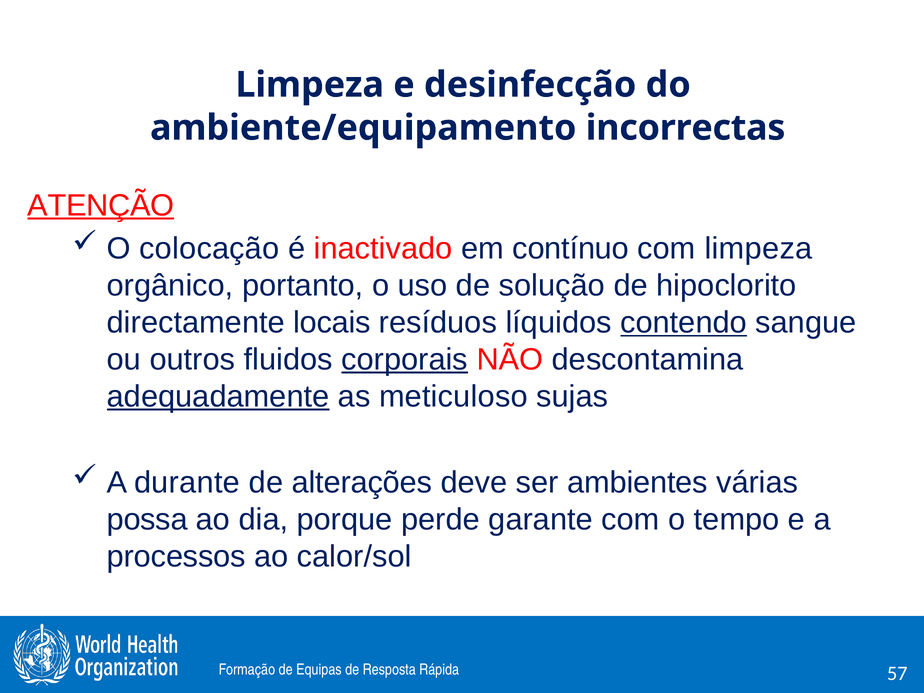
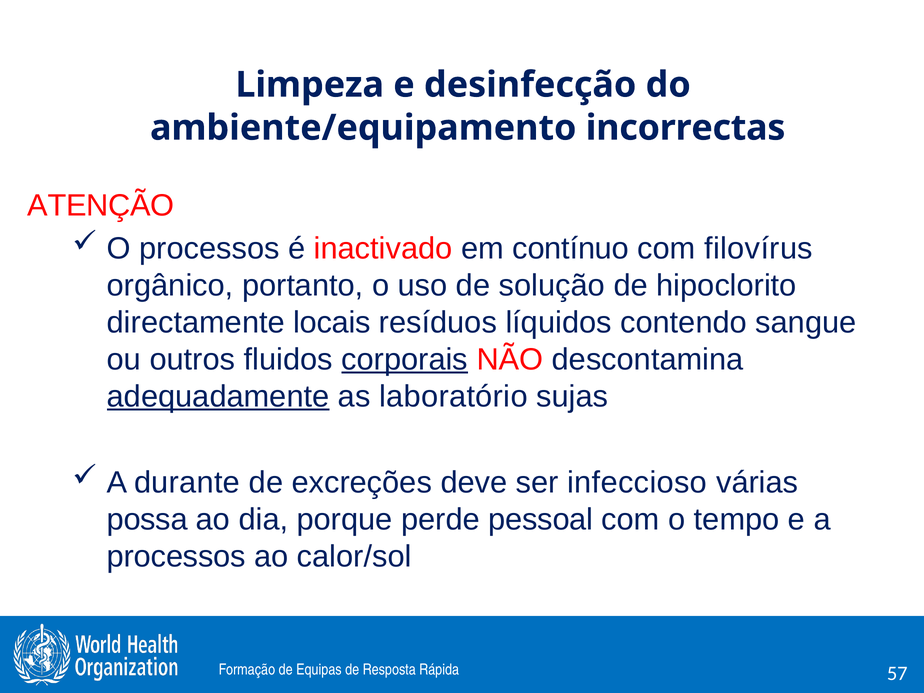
ATENÇÃO underline: present -> none
O colocação: colocação -> processos
com limpeza: limpeza -> filovírus
contendo underline: present -> none
meticuloso: meticuloso -> laboratório
alterações: alterações -> excreções
ambientes: ambientes -> infeccioso
garante: garante -> pessoal
